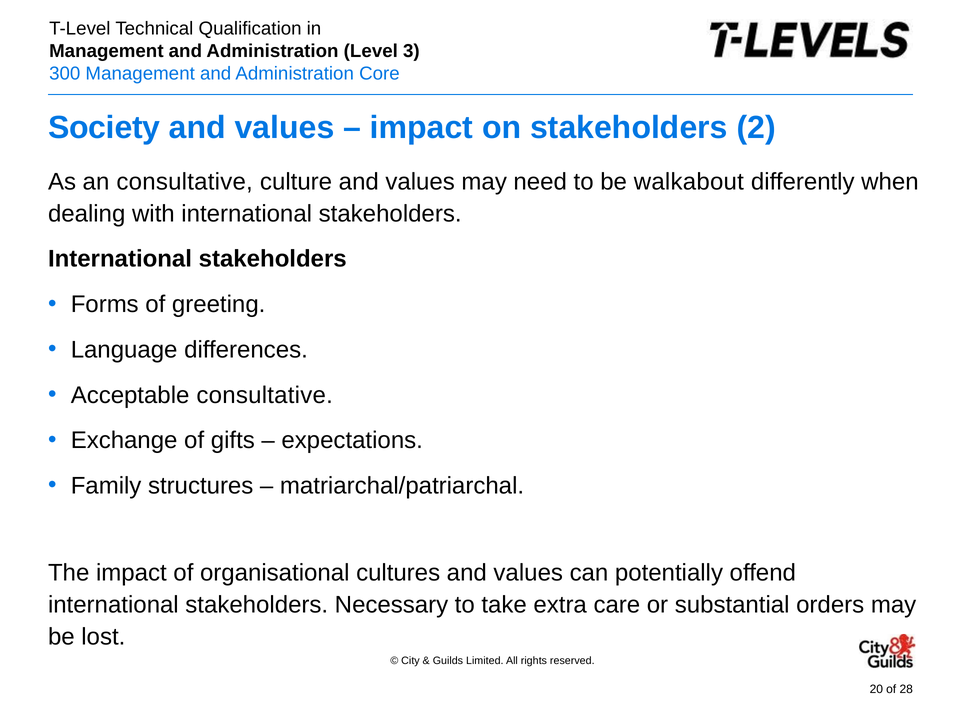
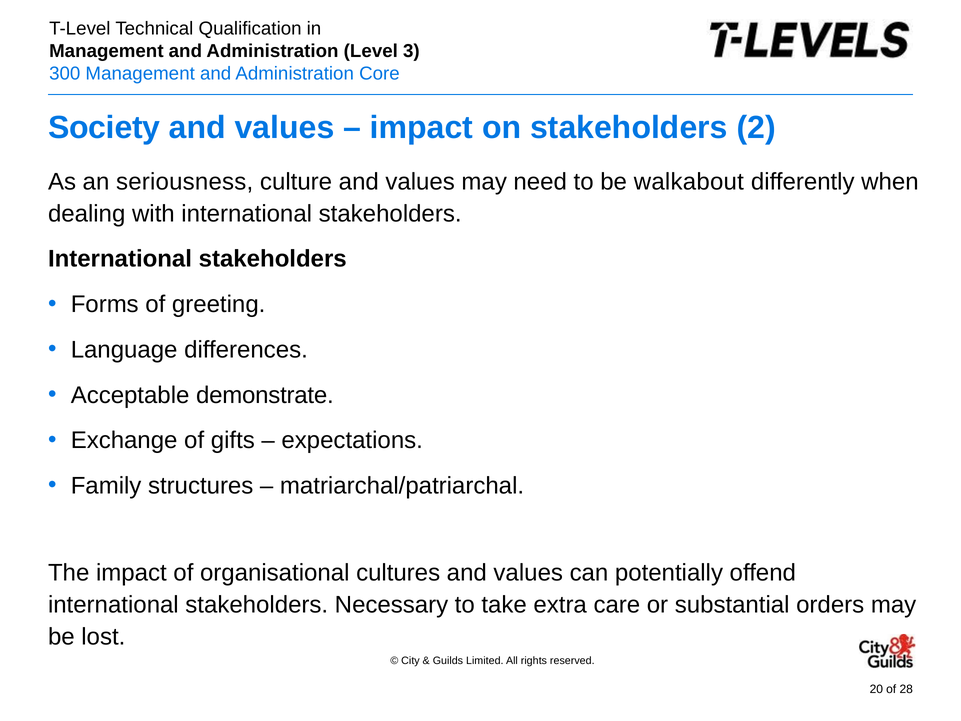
an consultative: consultative -> seriousness
Acceptable consultative: consultative -> demonstrate
